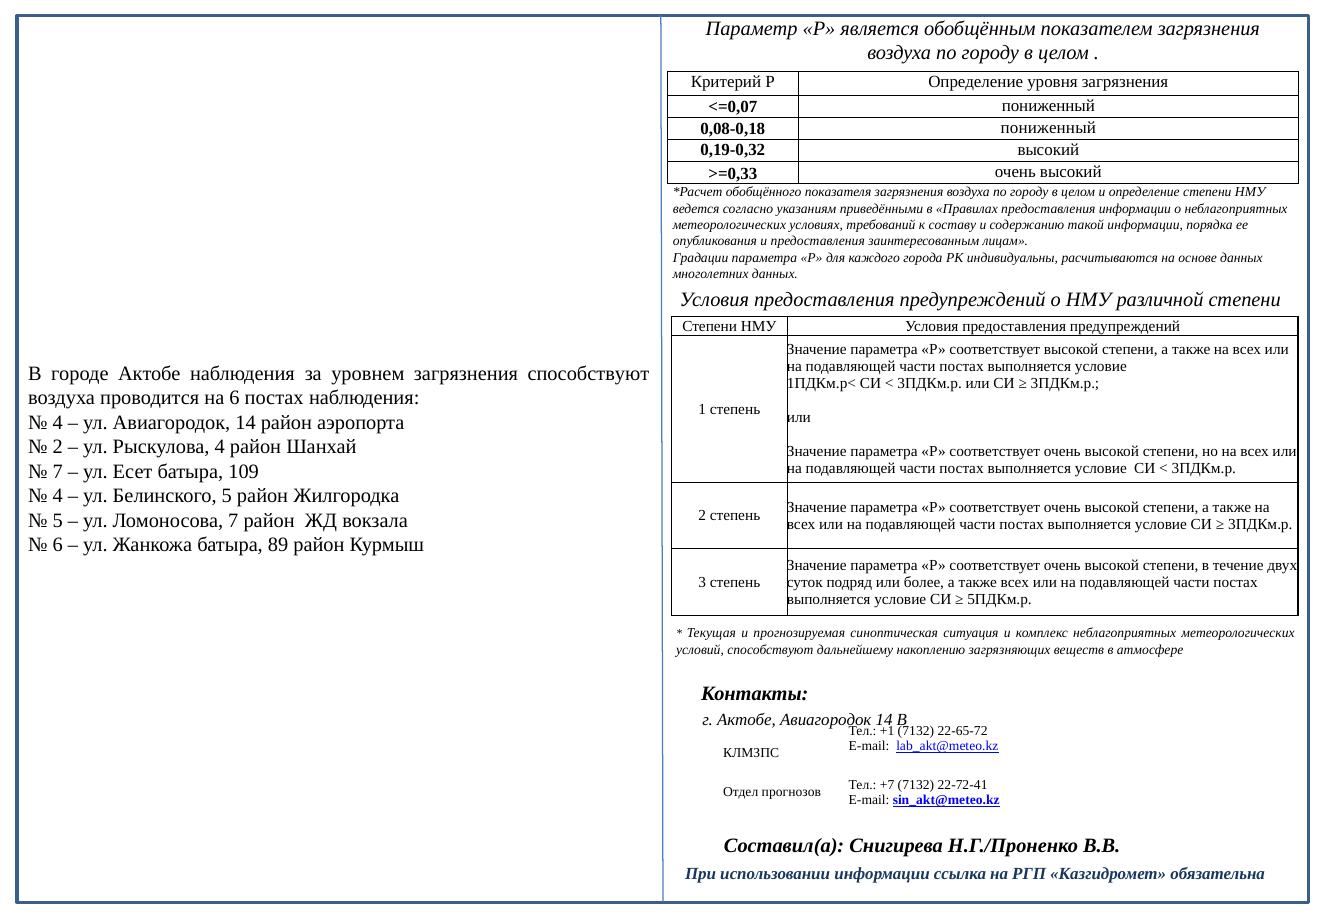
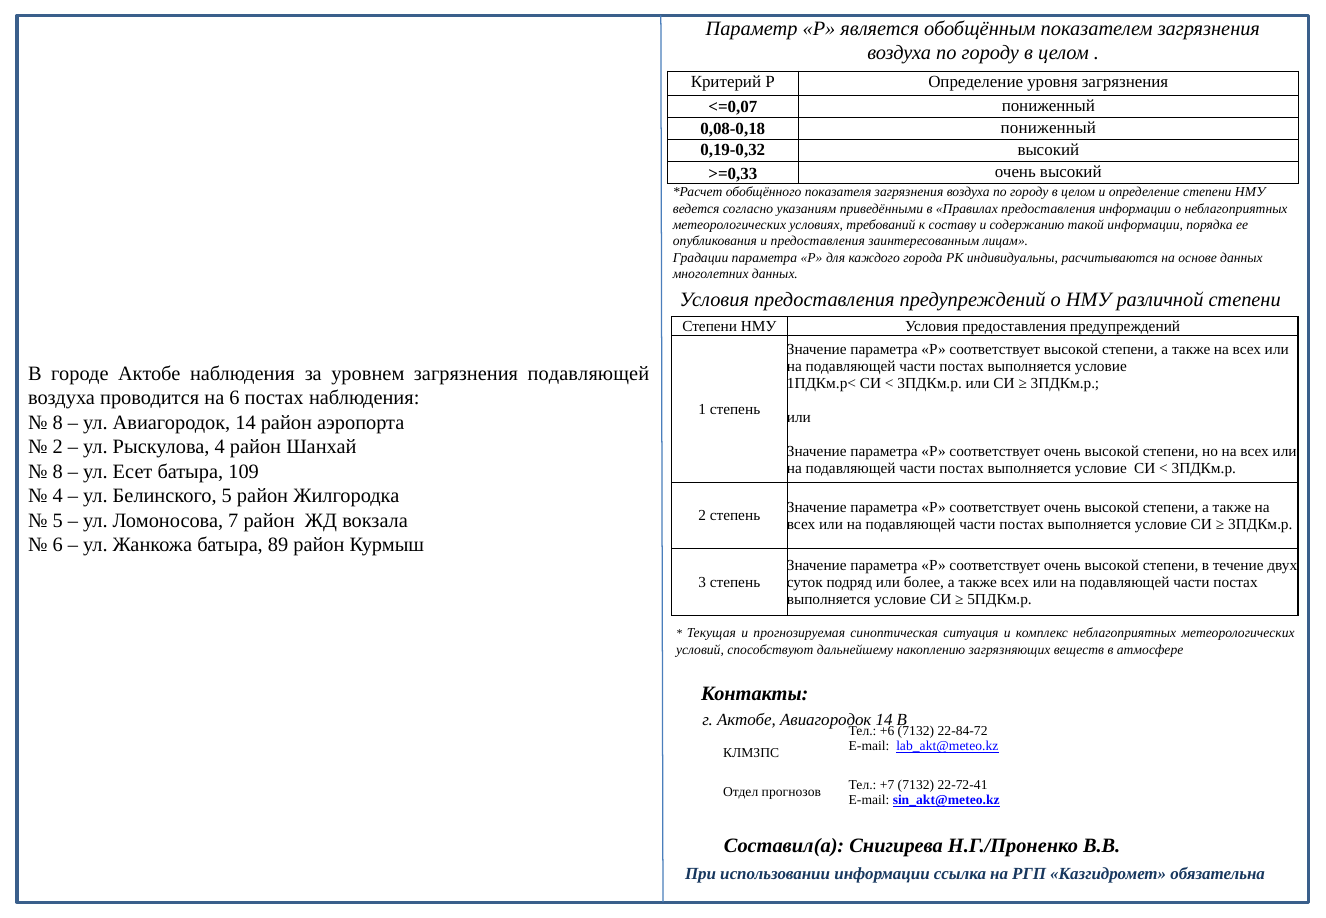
загрязнения способствуют: способствуют -> подавляющей
4 at (58, 422): 4 -> 8
7 at (58, 471): 7 -> 8
+1: +1 -> +6
22-65-72: 22-65-72 -> 22-84-72
